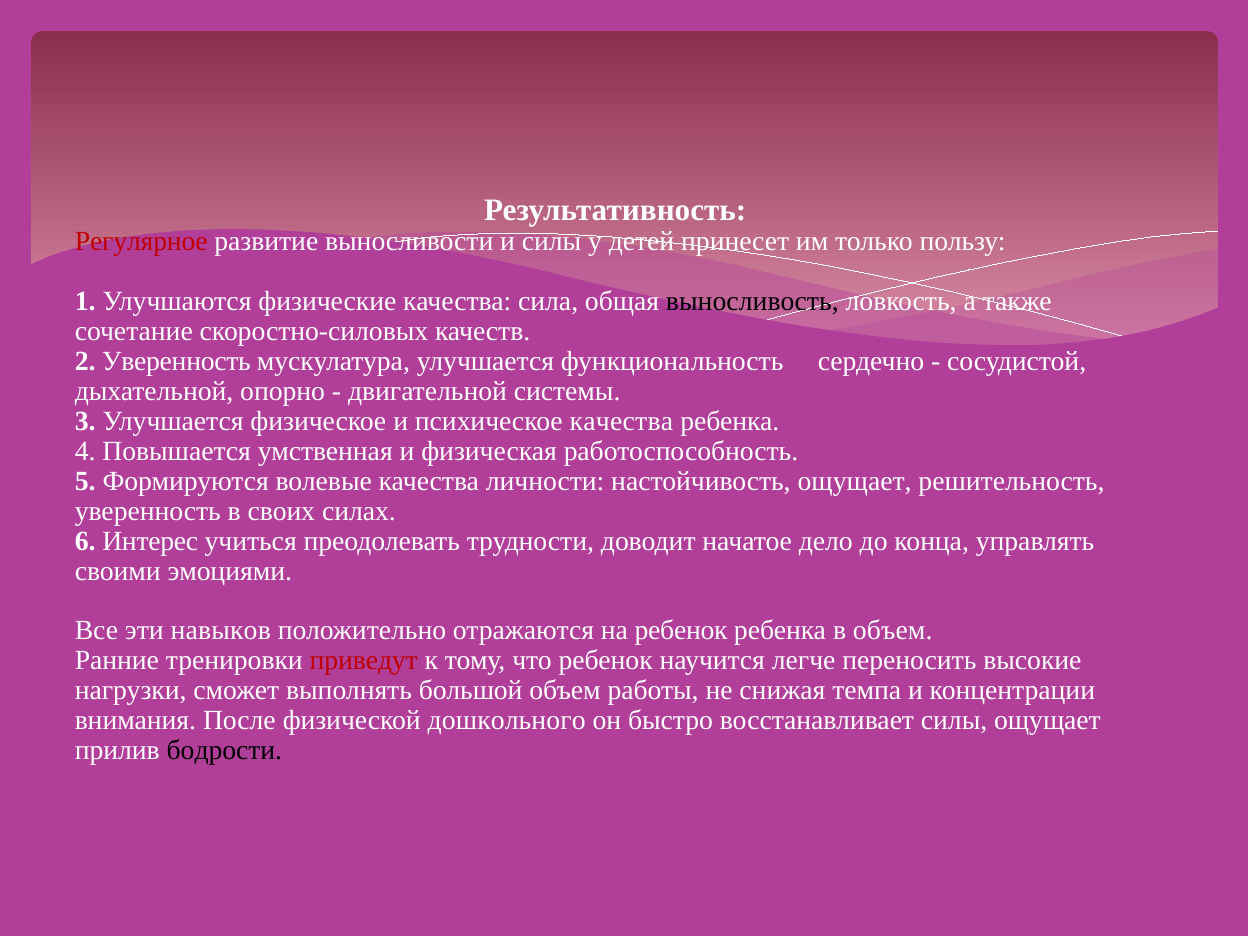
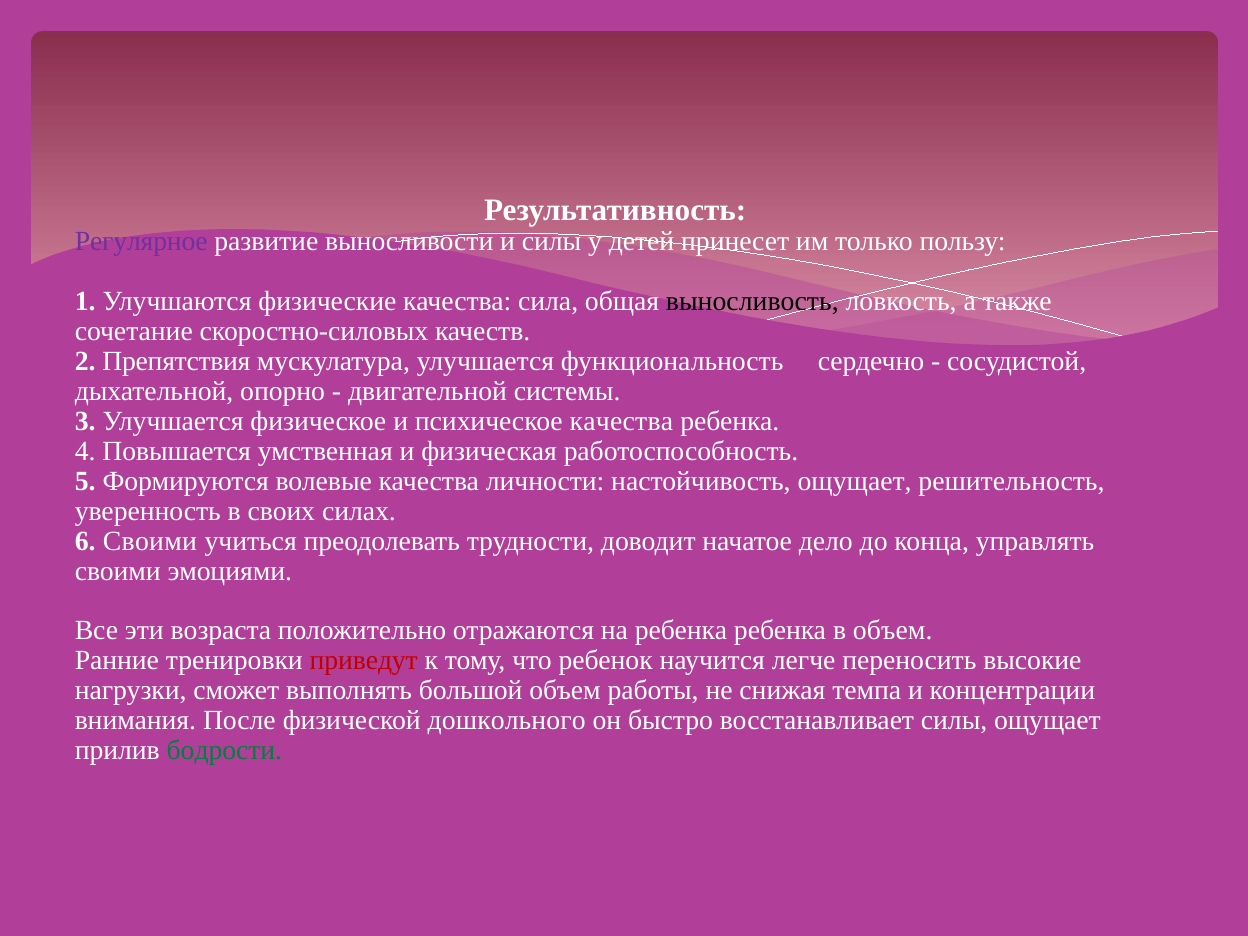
Регулярное colour: red -> purple
2 Уверенность: Уверенность -> Препятствия
6 Интерес: Интерес -> Своими
навыков: навыков -> возраста
на ребенок: ребенок -> ребенка
бодрости colour: black -> green
